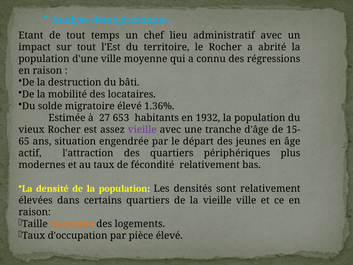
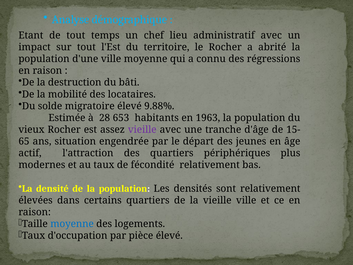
1.36%: 1.36% -> 9.88%
27: 27 -> 28
1932: 1932 -> 1963
moyenne at (72, 224) colour: orange -> blue
